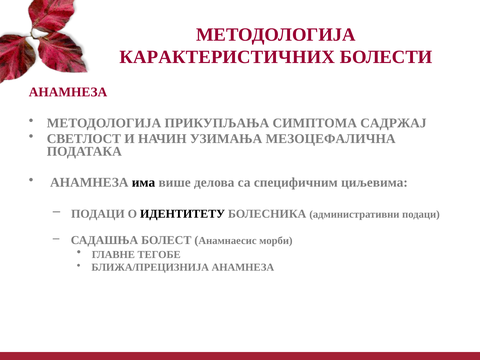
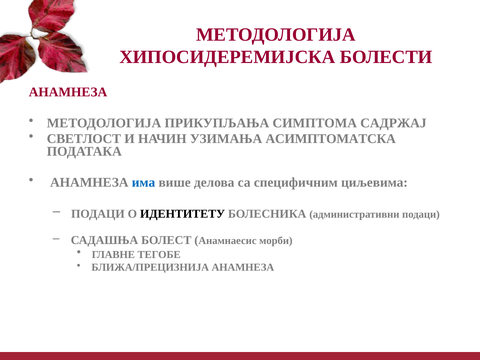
КАРАКТЕРИСТИЧНИХ: КАРАКТЕРИСТИЧНИХ -> ХИПОСИДЕРЕМИЈСКА
МЕЗОЦЕФАЛИЧНА: МЕЗОЦЕФАЛИЧНА -> АСИМПТОМАТСКА
има colour: black -> blue
